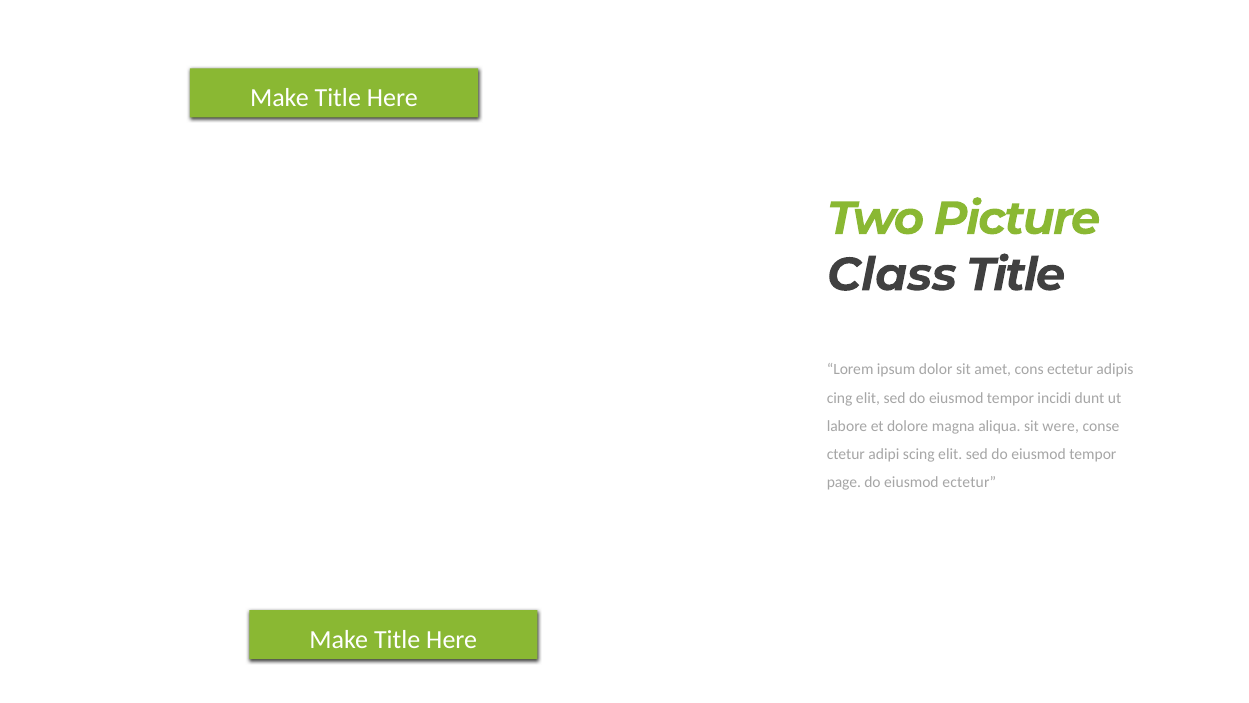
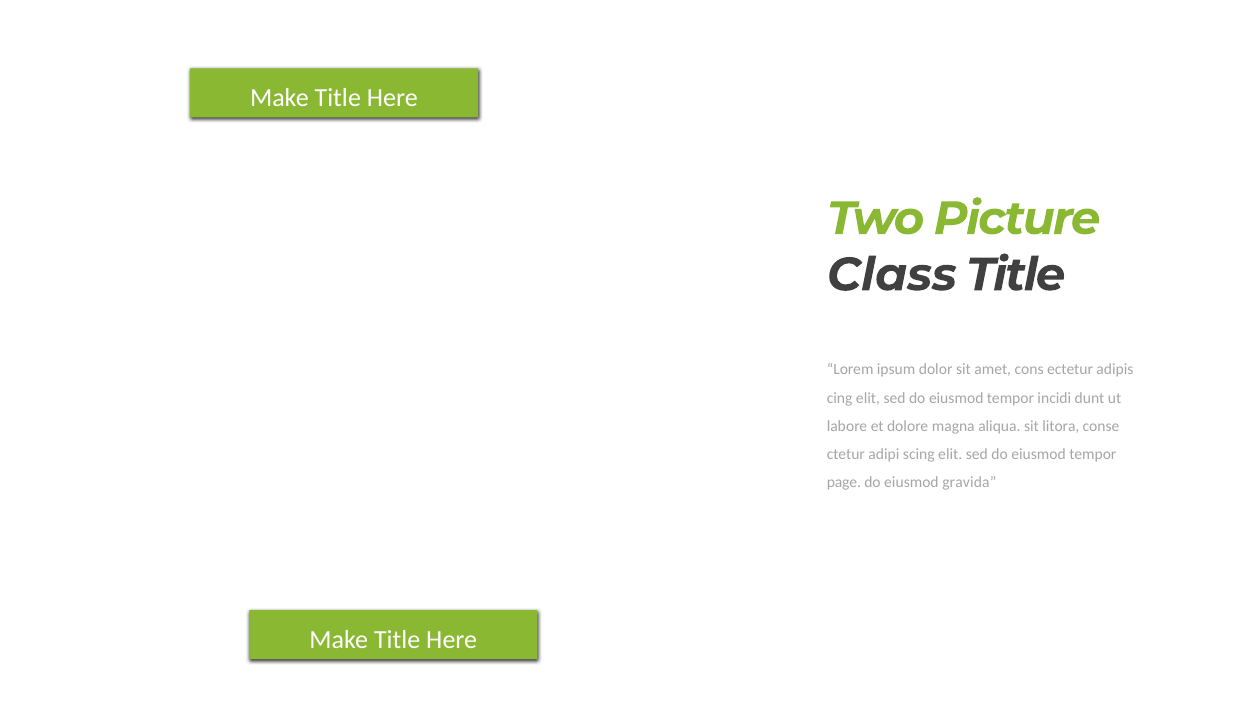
were: were -> litora
eiusmod ectetur: ectetur -> gravida
